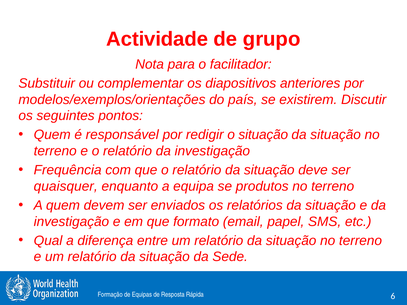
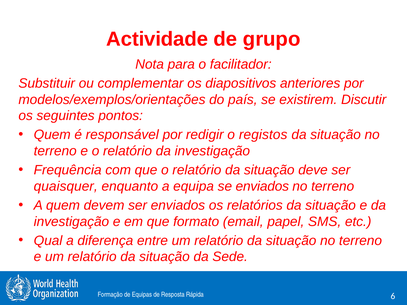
o situação: situação -> registos
se produtos: produtos -> enviados
